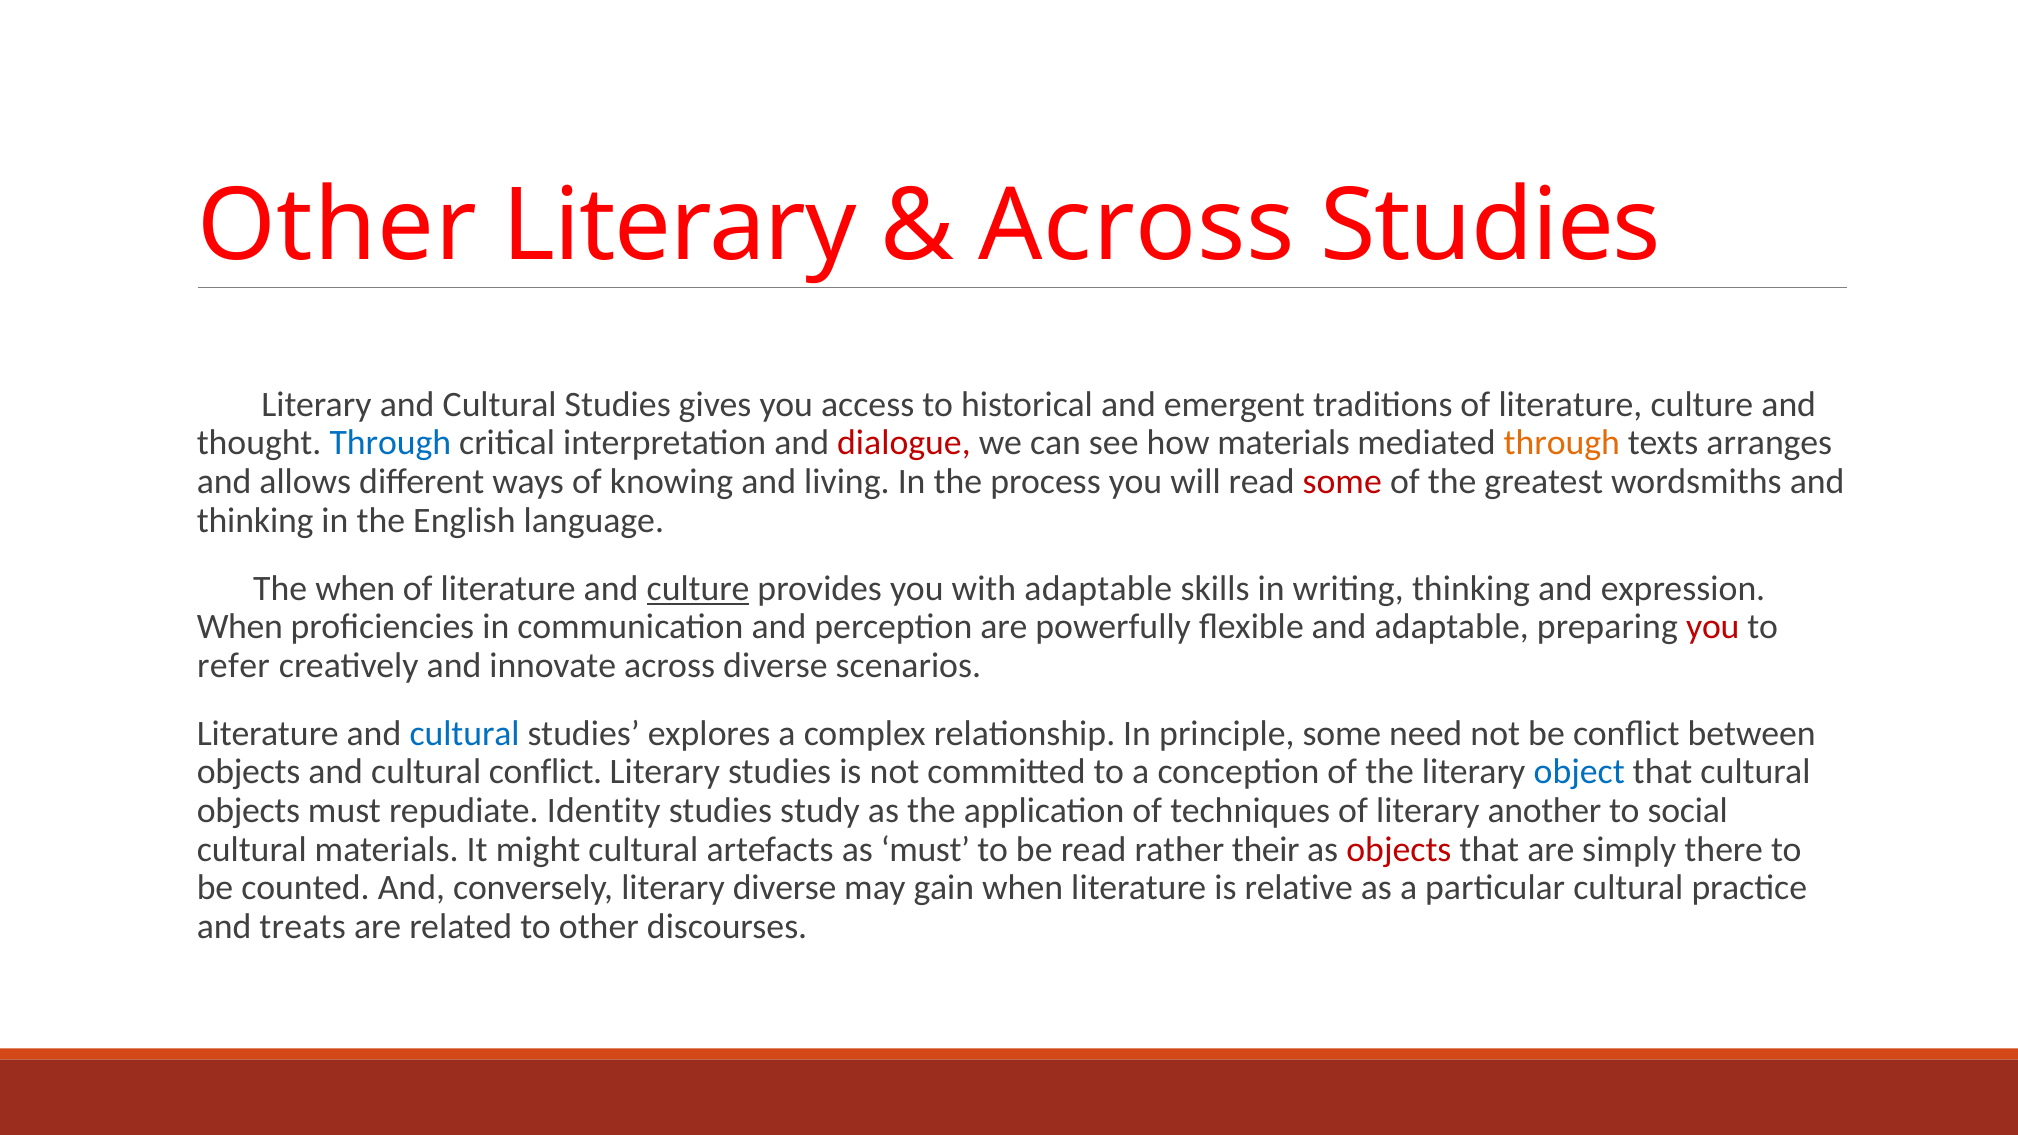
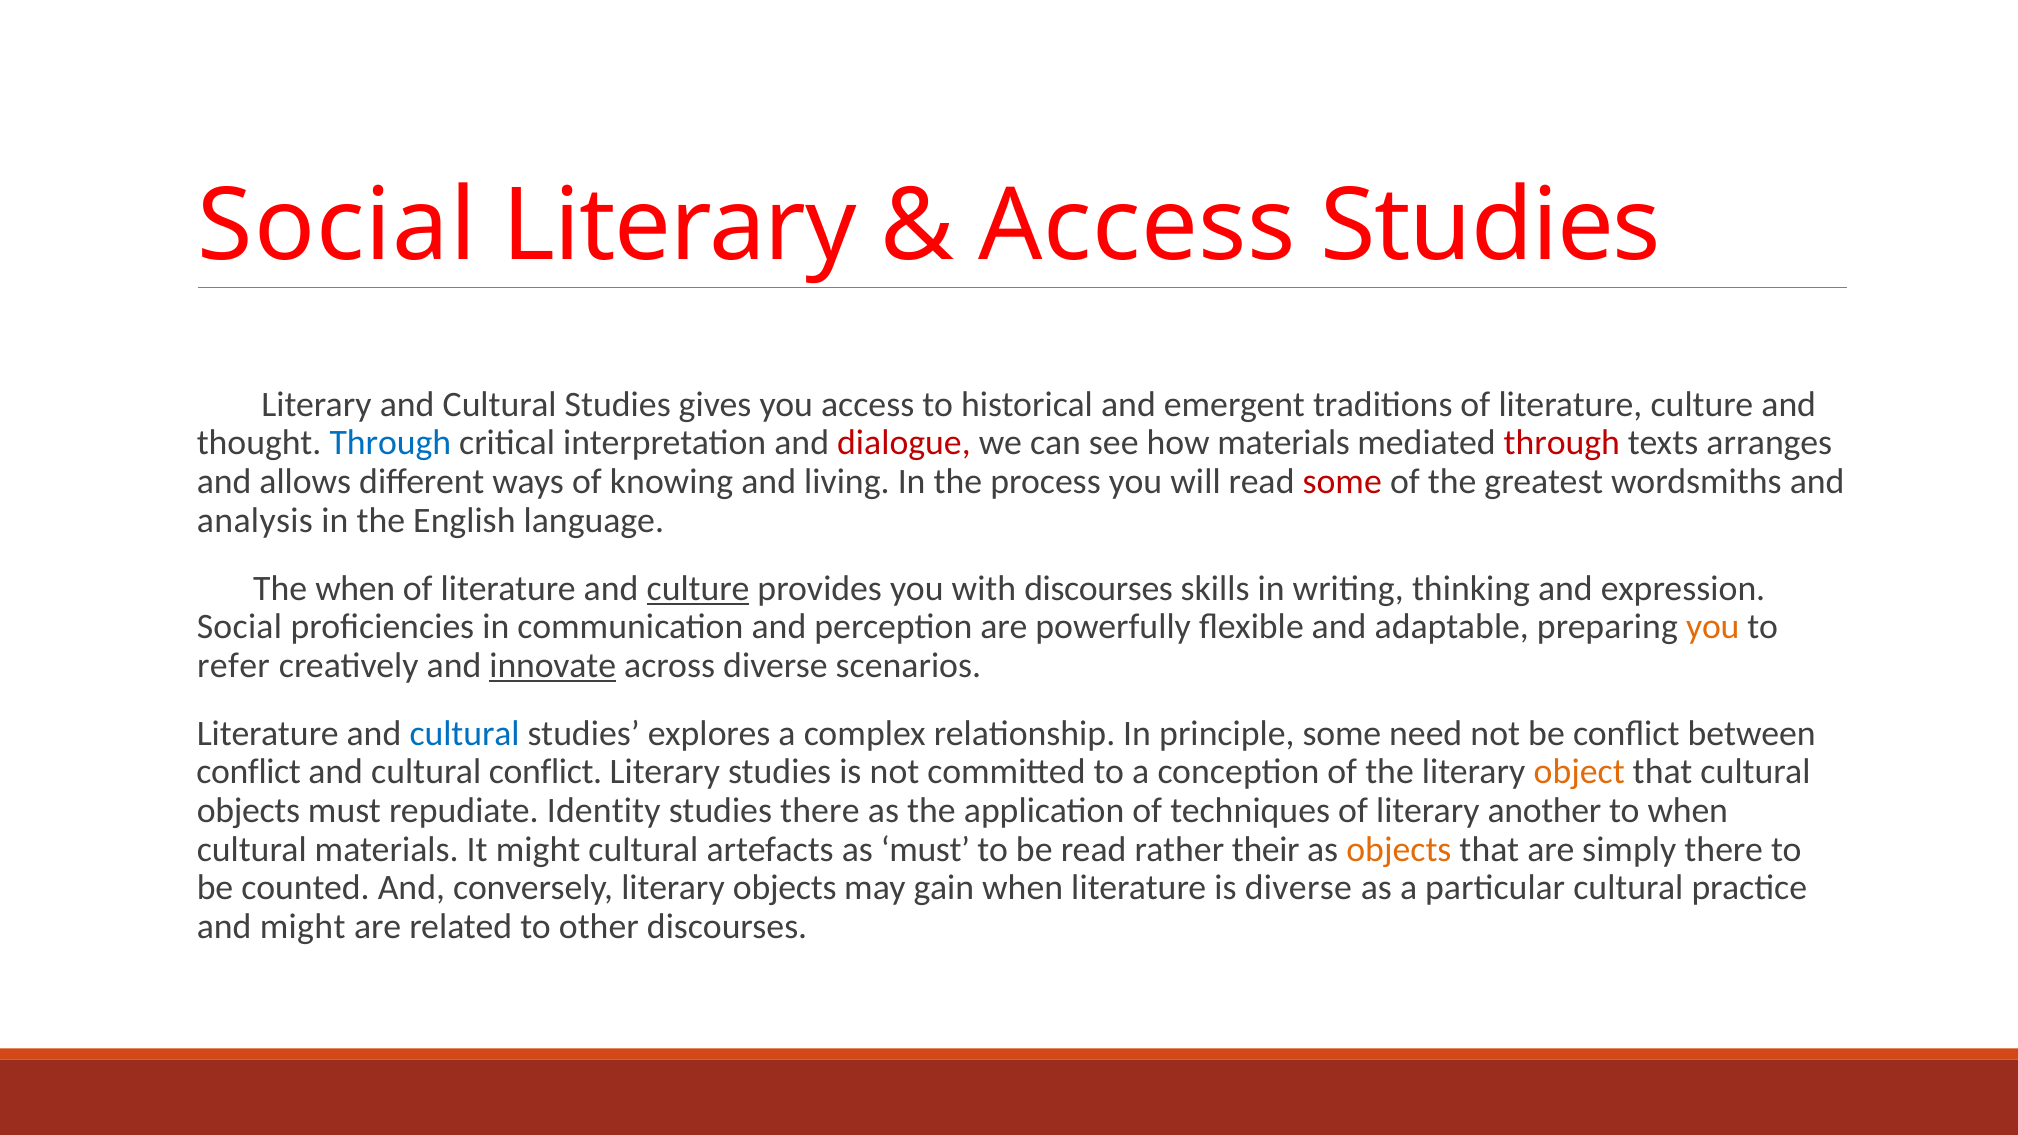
Other at (337, 226): Other -> Social
Across at (1137, 226): Across -> Access
through at (1562, 443) colour: orange -> red
thinking at (255, 520): thinking -> analysis
with adaptable: adaptable -> discourses
When at (240, 627): When -> Social
you at (1713, 627) colour: red -> orange
innovate underline: none -> present
objects at (249, 772): objects -> conflict
object colour: blue -> orange
studies study: study -> there
to social: social -> when
objects at (1399, 849) colour: red -> orange
literary diverse: diverse -> objects
is relative: relative -> diverse
and treats: treats -> might
